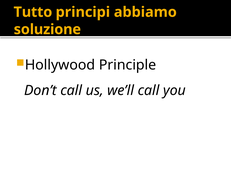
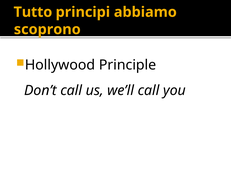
soluzione: soluzione -> scoprono
